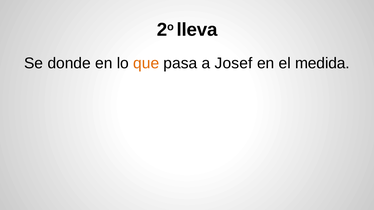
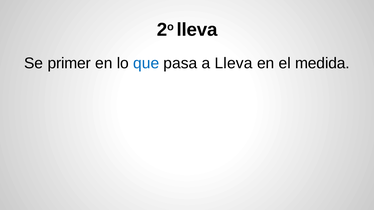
donde: donde -> primer
que colour: orange -> blue
a Josef: Josef -> Lleva
